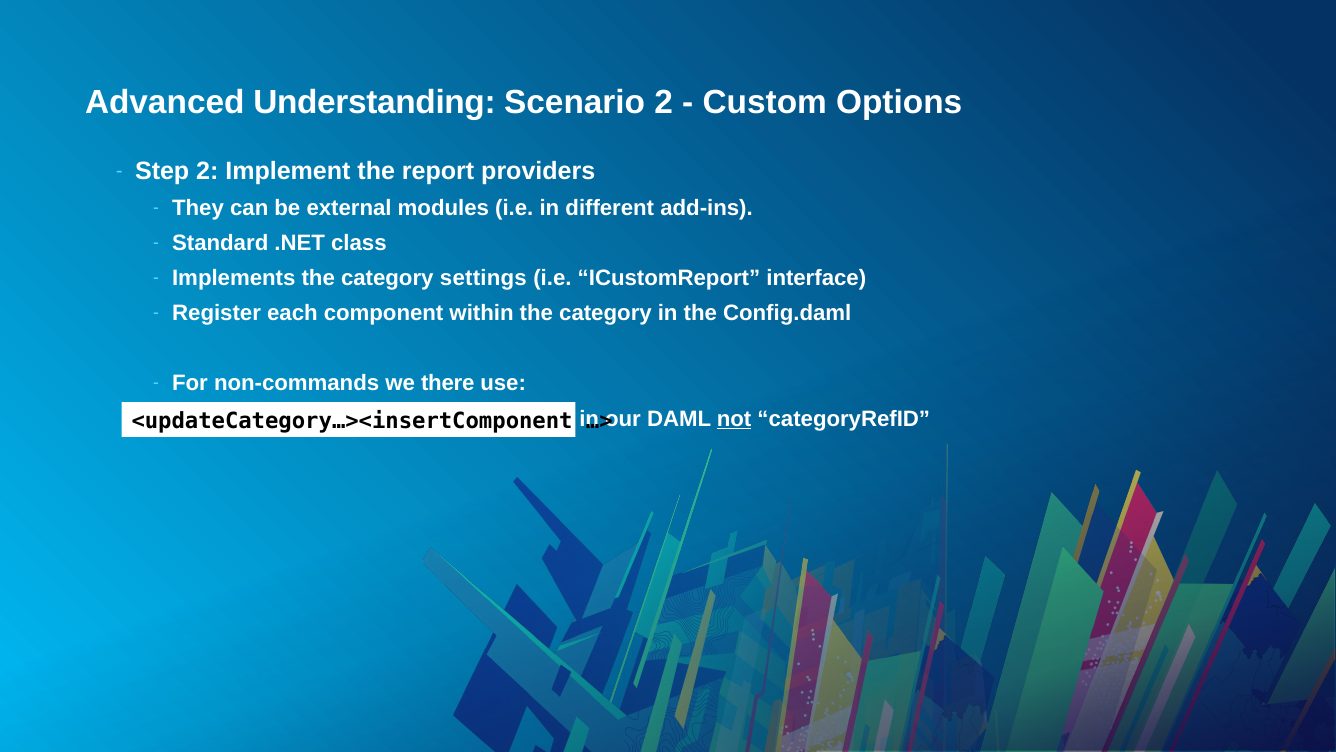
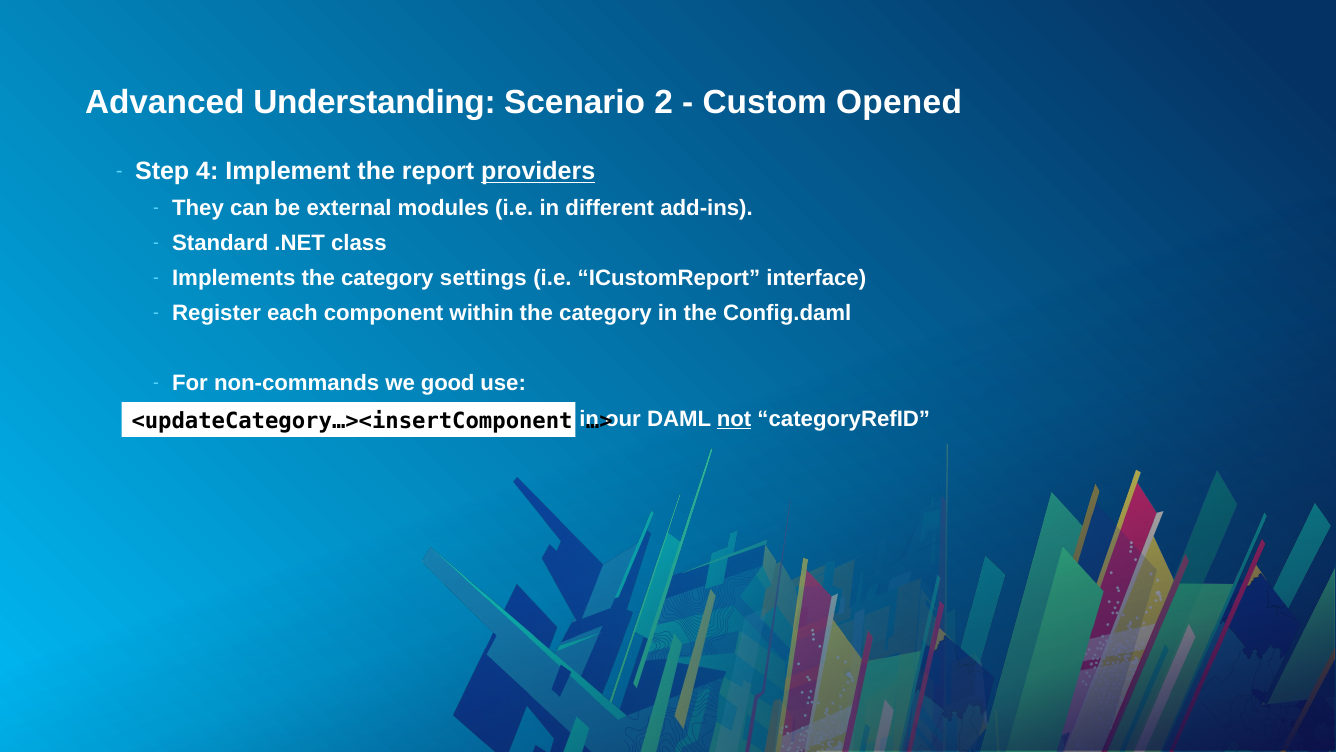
Options: Options -> Opened
Step 2: 2 -> 4
providers underline: none -> present
there: there -> good
